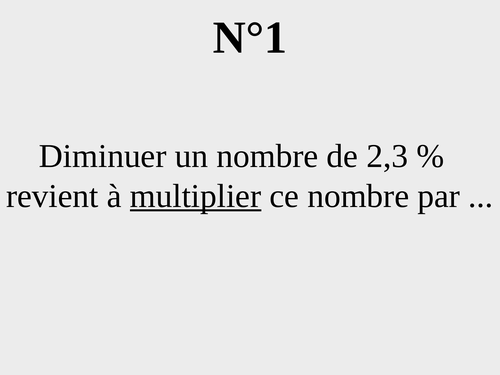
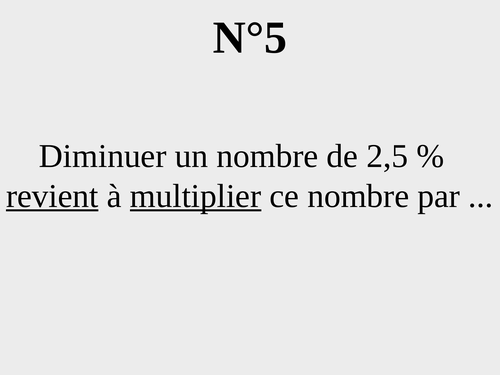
N°1: N°1 -> N°5
2,3: 2,3 -> 2,5
revient underline: none -> present
